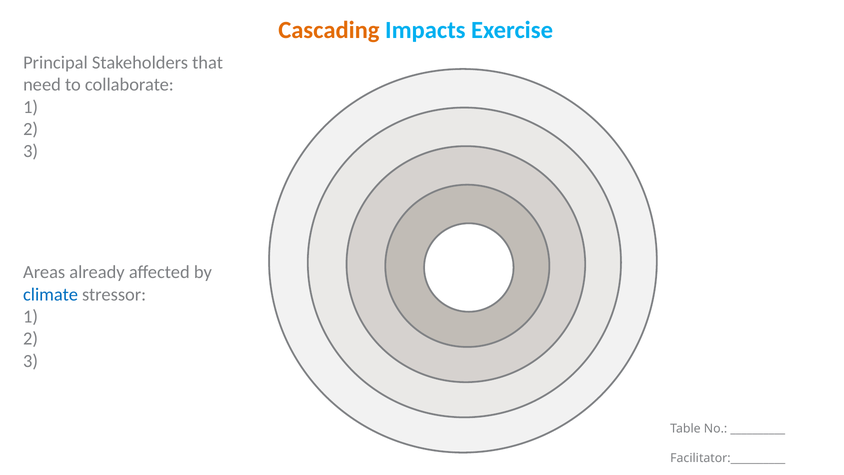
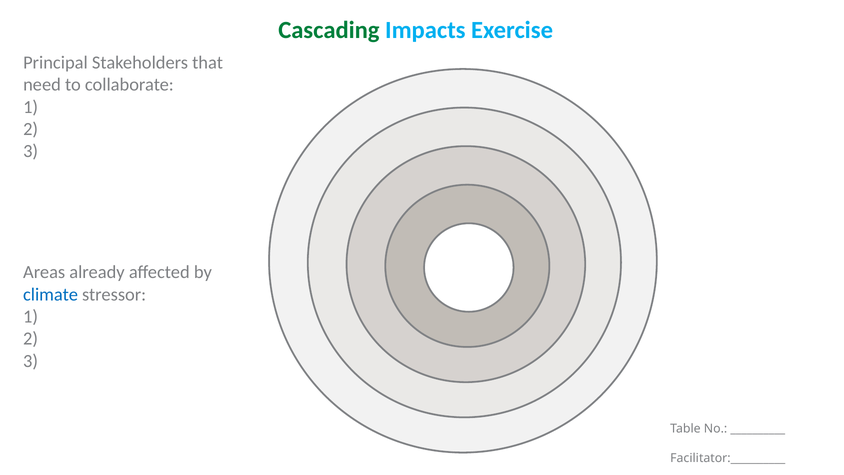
Cascading colour: orange -> green
